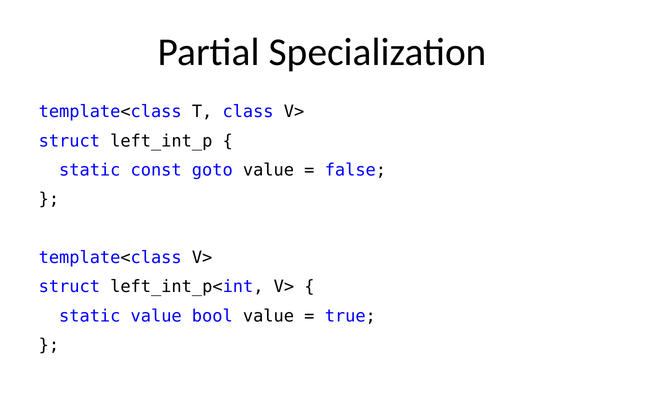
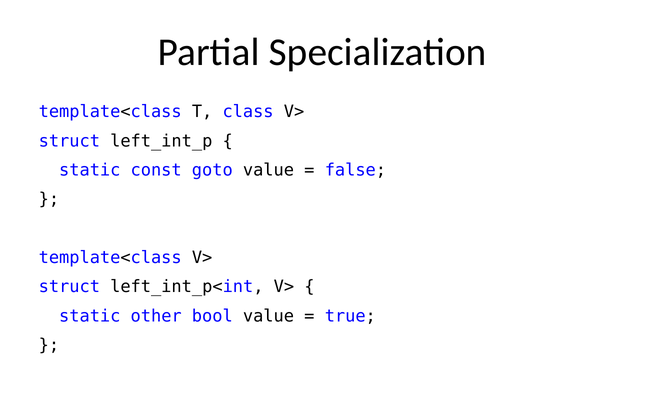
static value: value -> other
